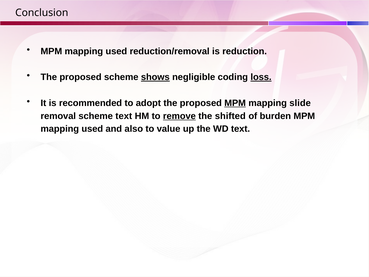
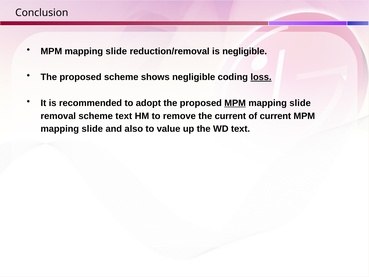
used at (116, 51): used -> slide
is reduction: reduction -> negligible
shows underline: present -> none
remove underline: present -> none
the shifted: shifted -> current
of burden: burden -> current
used at (92, 129): used -> slide
